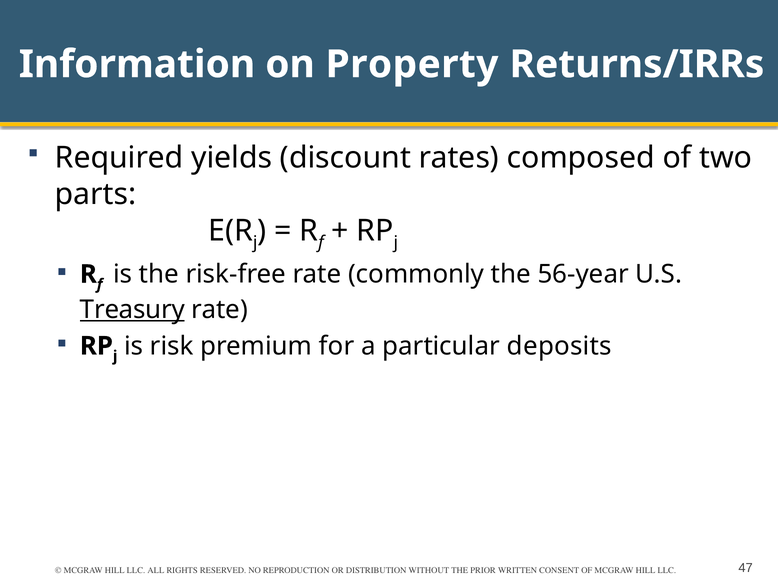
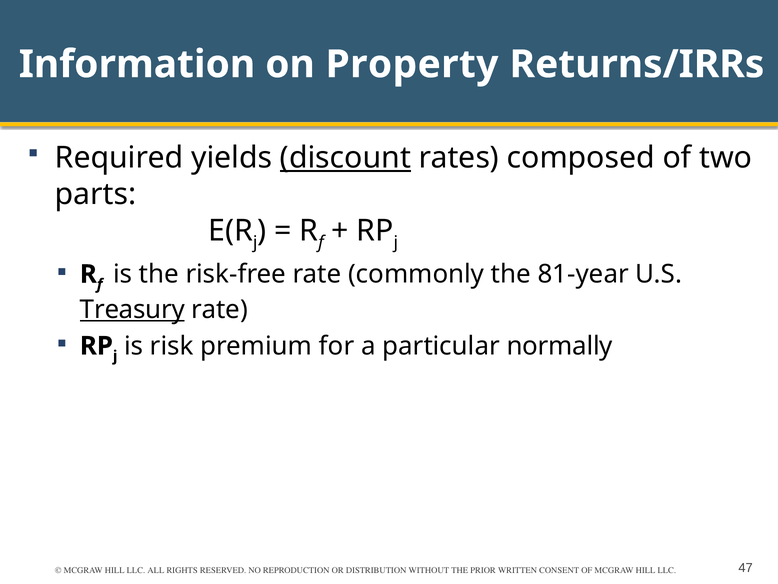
discount underline: none -> present
56-year: 56-year -> 81-year
deposits: deposits -> normally
